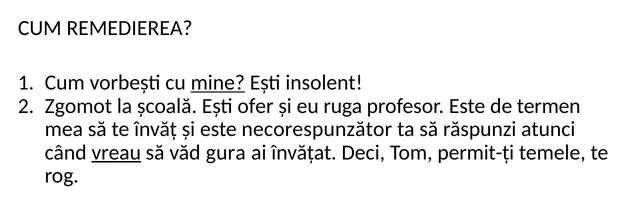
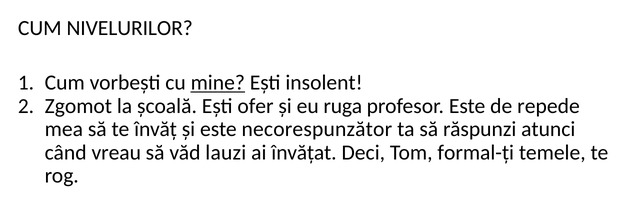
REMEDIEREA: REMEDIEREA -> NIVELURILOR
termen: termen -> repede
vreau underline: present -> none
gura: gura -> lauzi
permit-ți: permit-ți -> formal-ți
